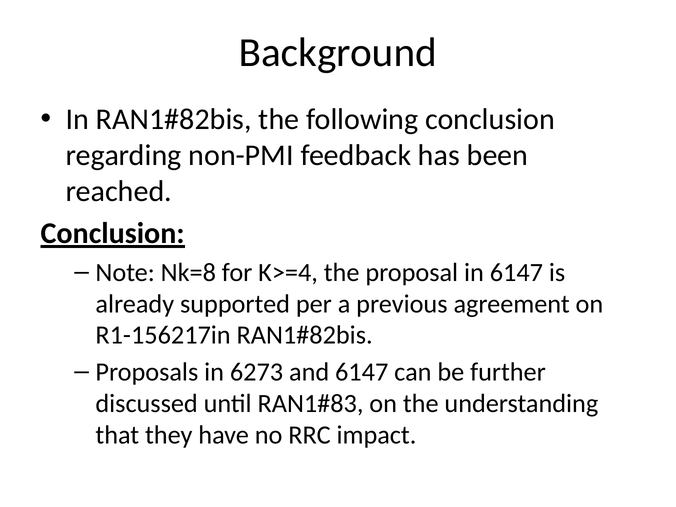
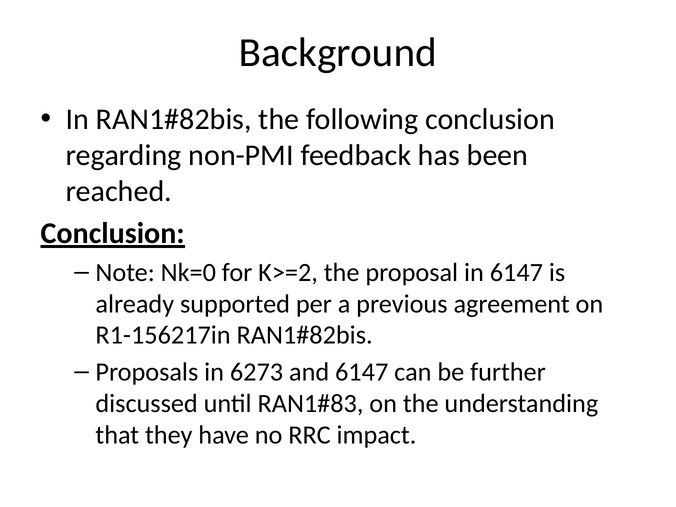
Nk=8: Nk=8 -> Nk=0
K>=4: K>=4 -> K>=2
